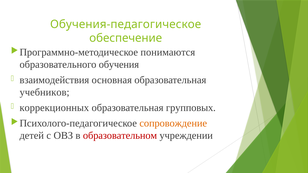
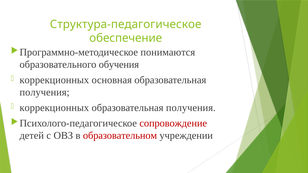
Обучения-педагогическое: Обучения-педагогическое -> Структура-педагогическое
взаимодействия at (54, 80): взаимодействия -> коррекционных
учебников at (45, 92): учебников -> получения
групповых at (191, 108): групповых -> получения
сопровождение colour: orange -> red
